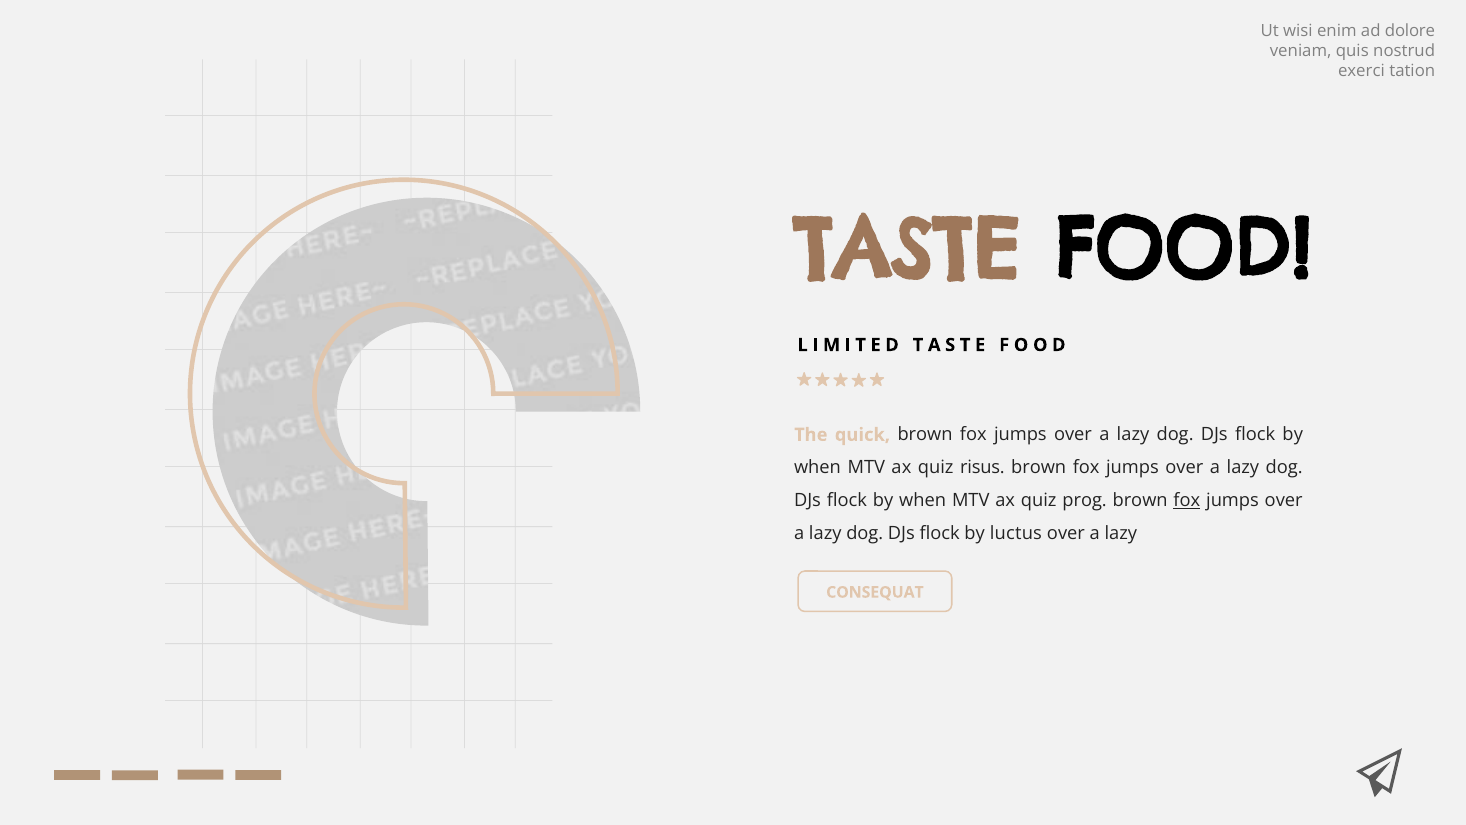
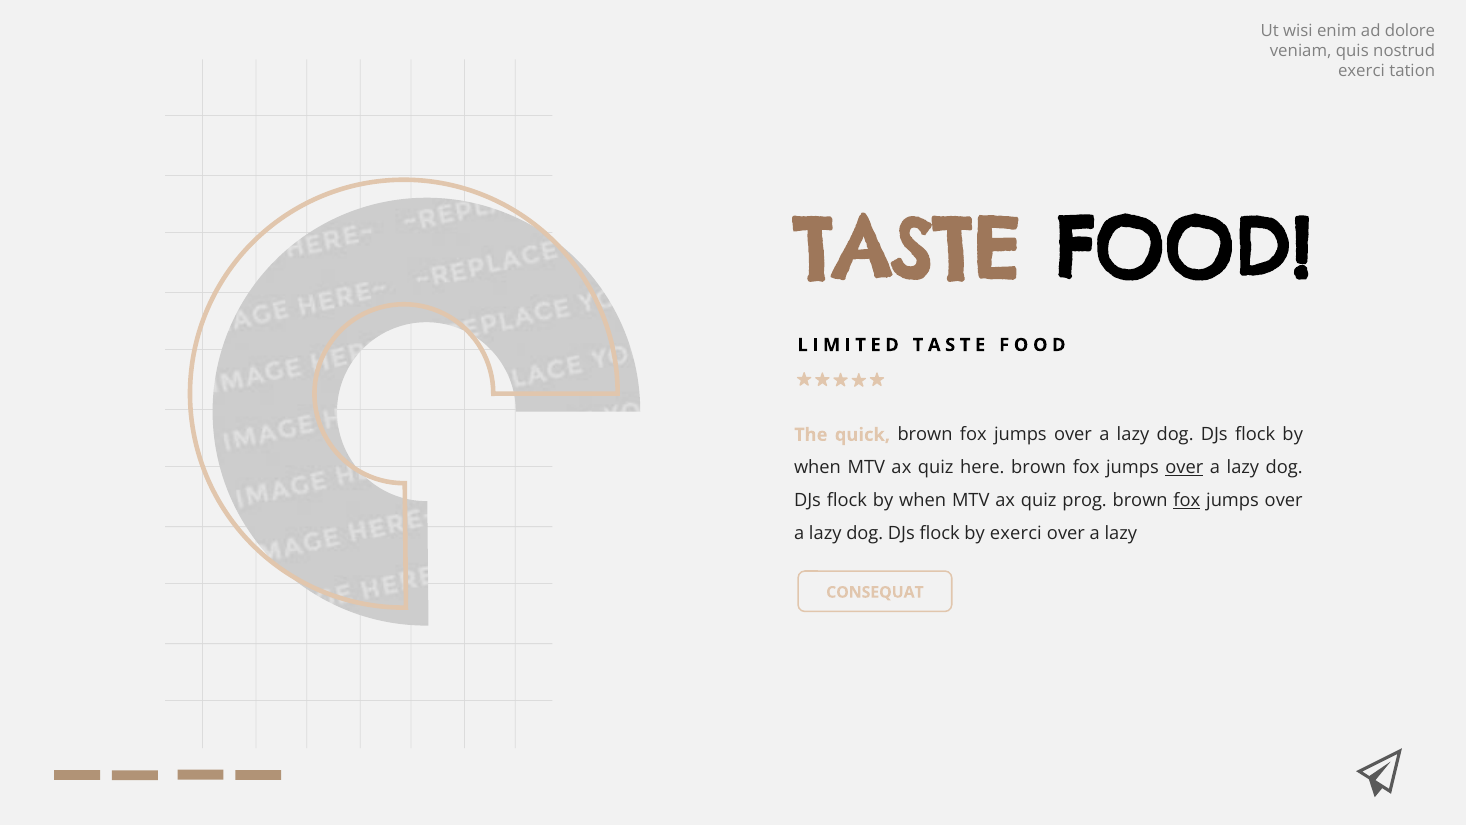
risus: risus -> here
over at (1184, 468) underline: none -> present
by luctus: luctus -> exerci
